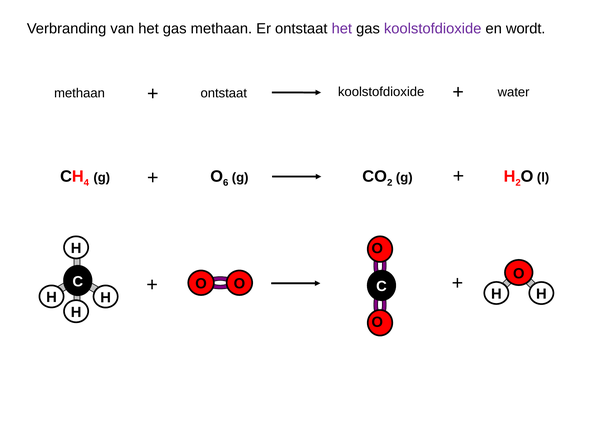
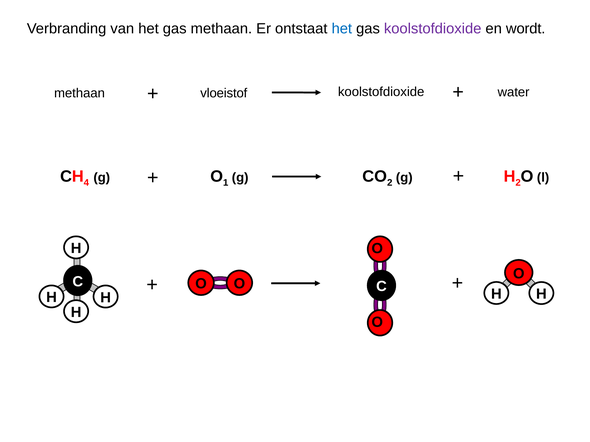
het at (342, 29) colour: purple -> blue
methaan ontstaat: ontstaat -> vloeistof
6: 6 -> 1
